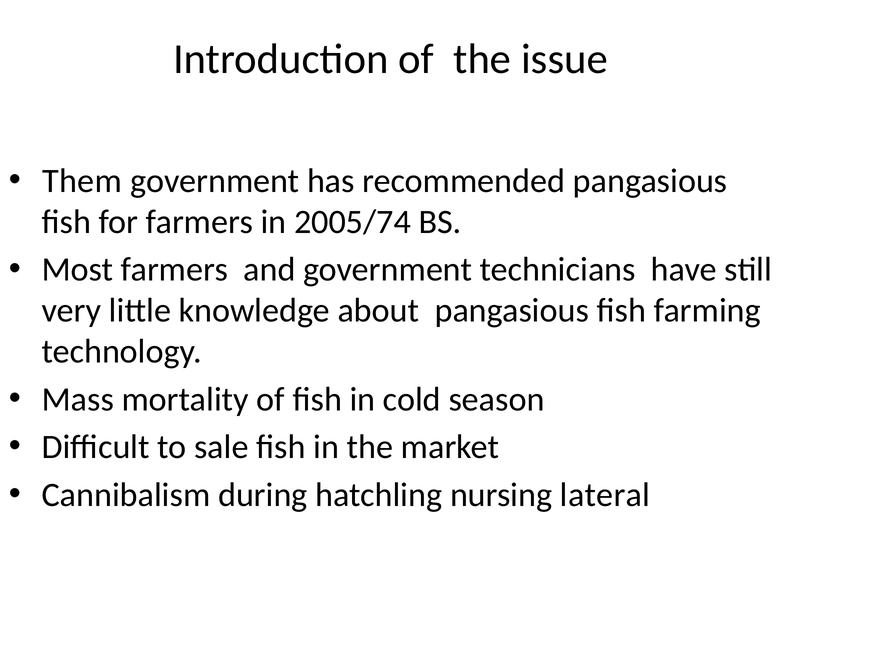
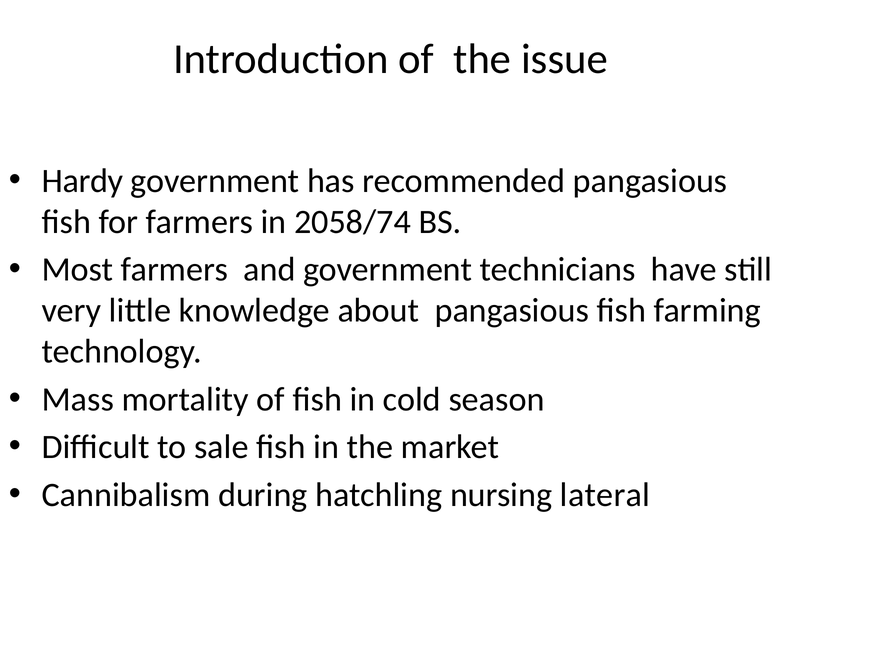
Them: Them -> Hardy
2005/74: 2005/74 -> 2058/74
